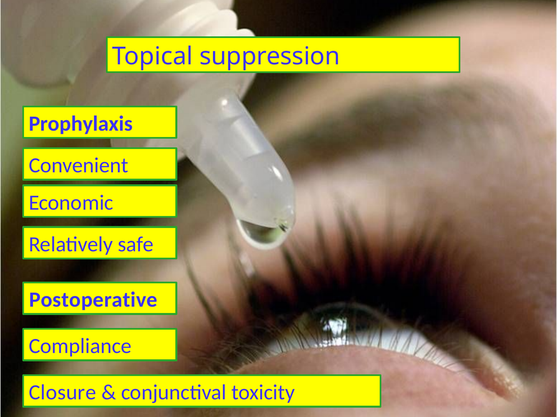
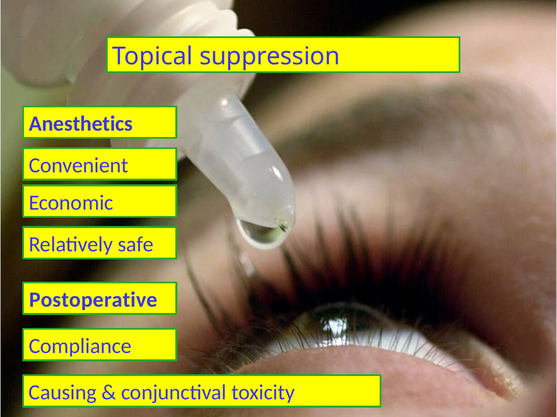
Prophylaxis: Prophylaxis -> Anesthetics
Closure: Closure -> Causing
